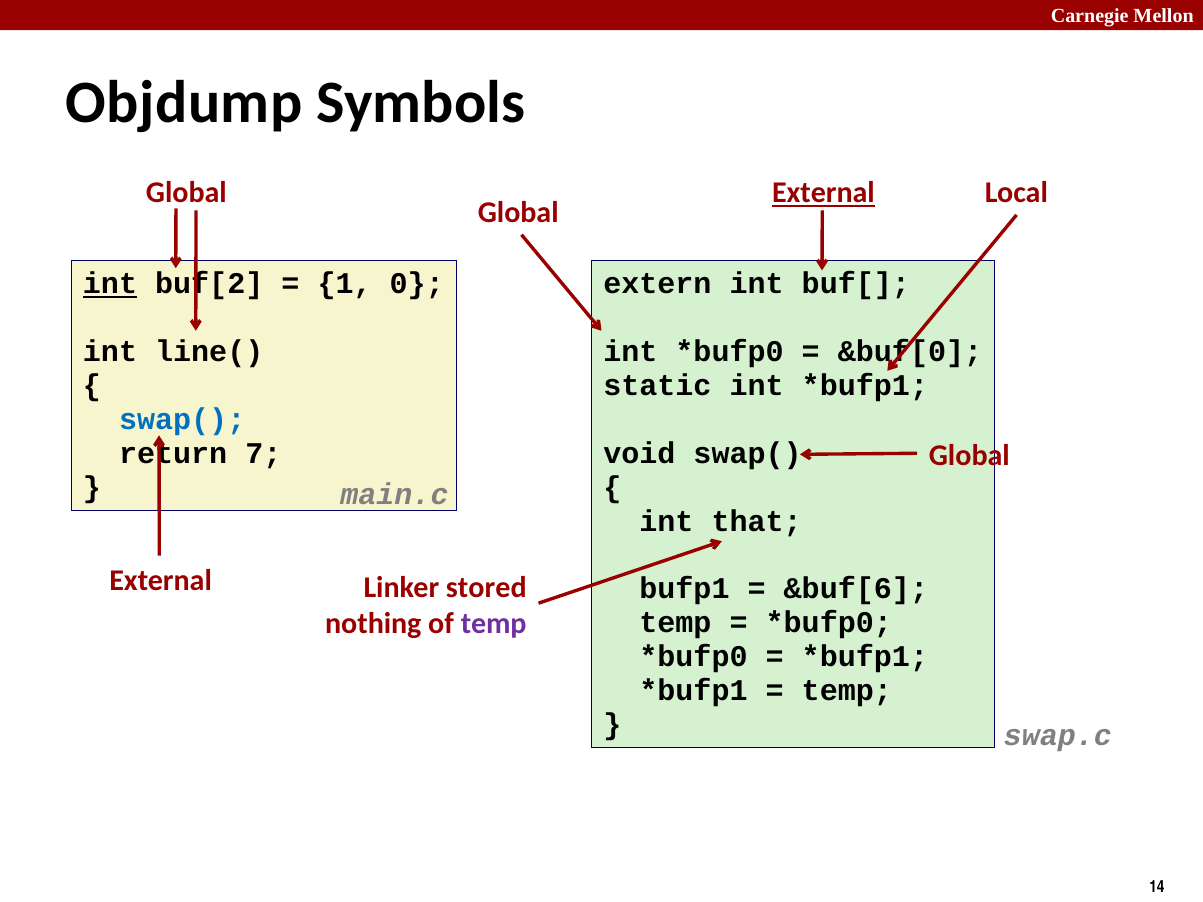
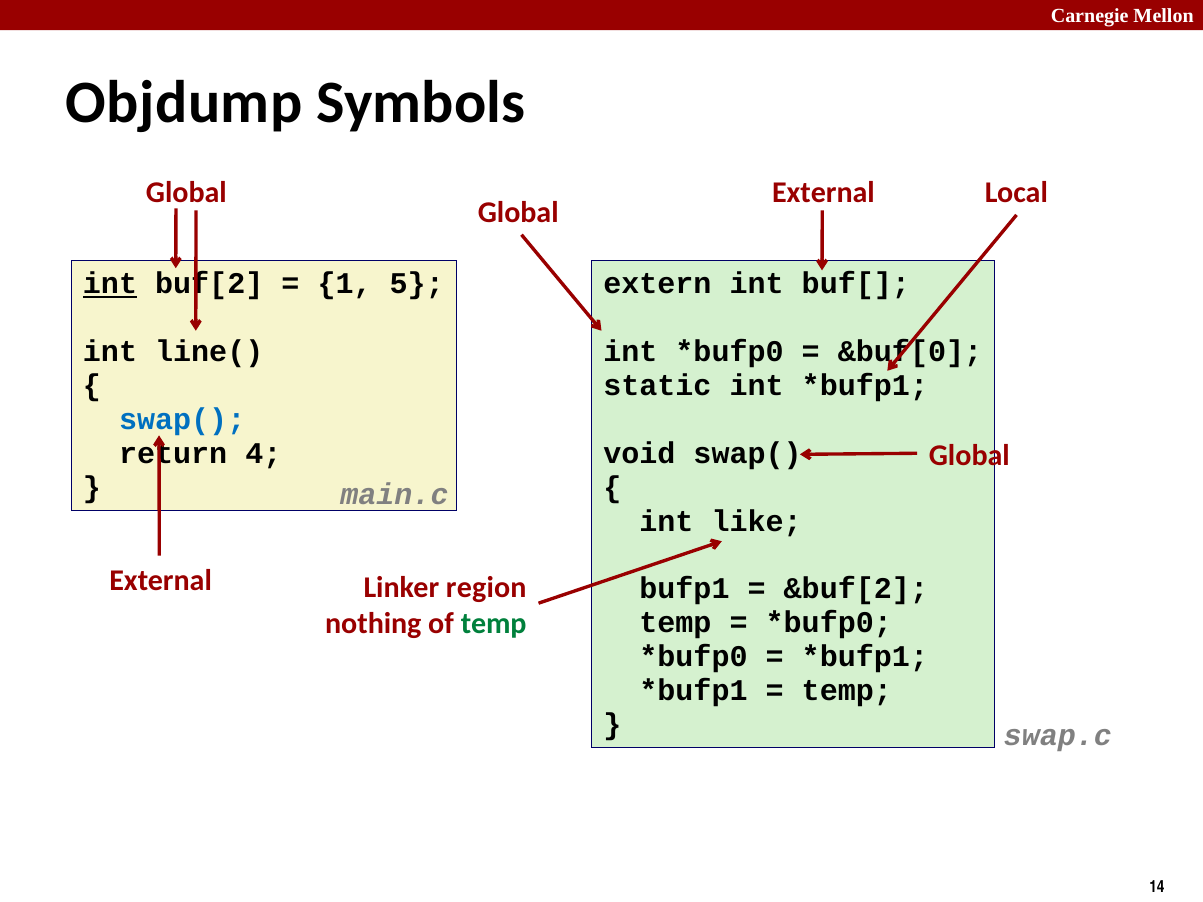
External at (823, 193) underline: present -> none
0: 0 -> 5
7: 7 -> 4
that: that -> like
stored: stored -> region
&buf[6: &buf[6 -> &buf[2
temp at (494, 623) colour: purple -> green
